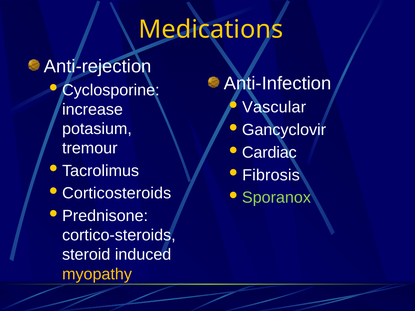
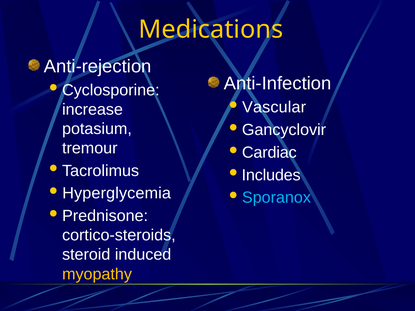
Fibrosis: Fibrosis -> Includes
Corticosteroids: Corticosteroids -> Hyperglycemia
Sporanox colour: light green -> light blue
